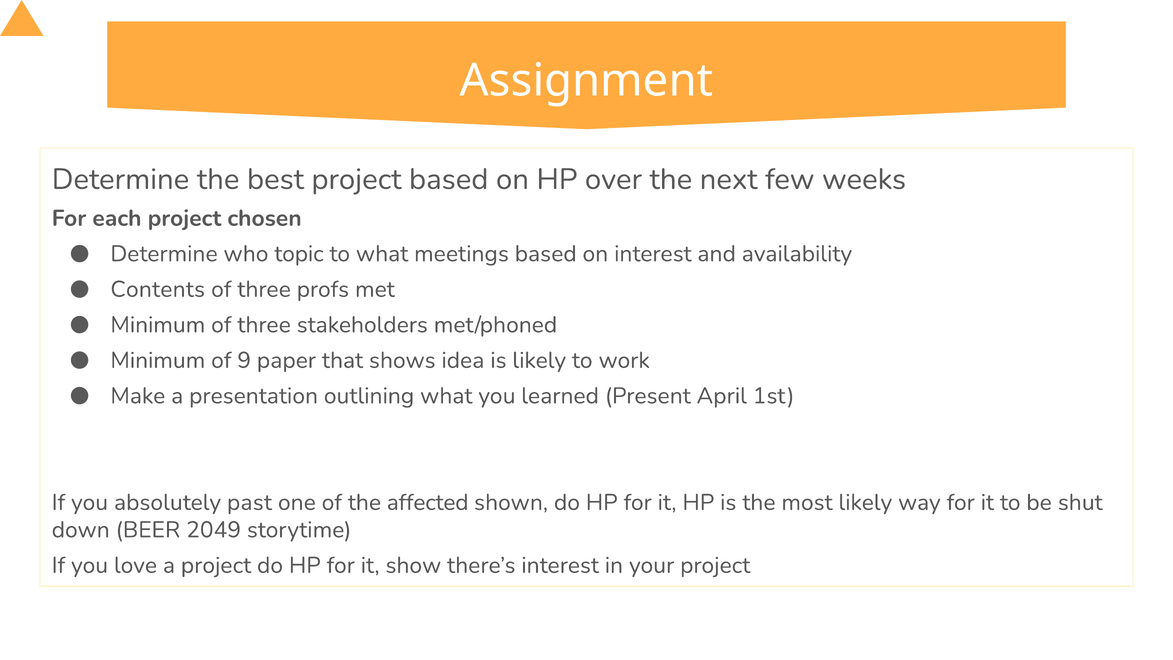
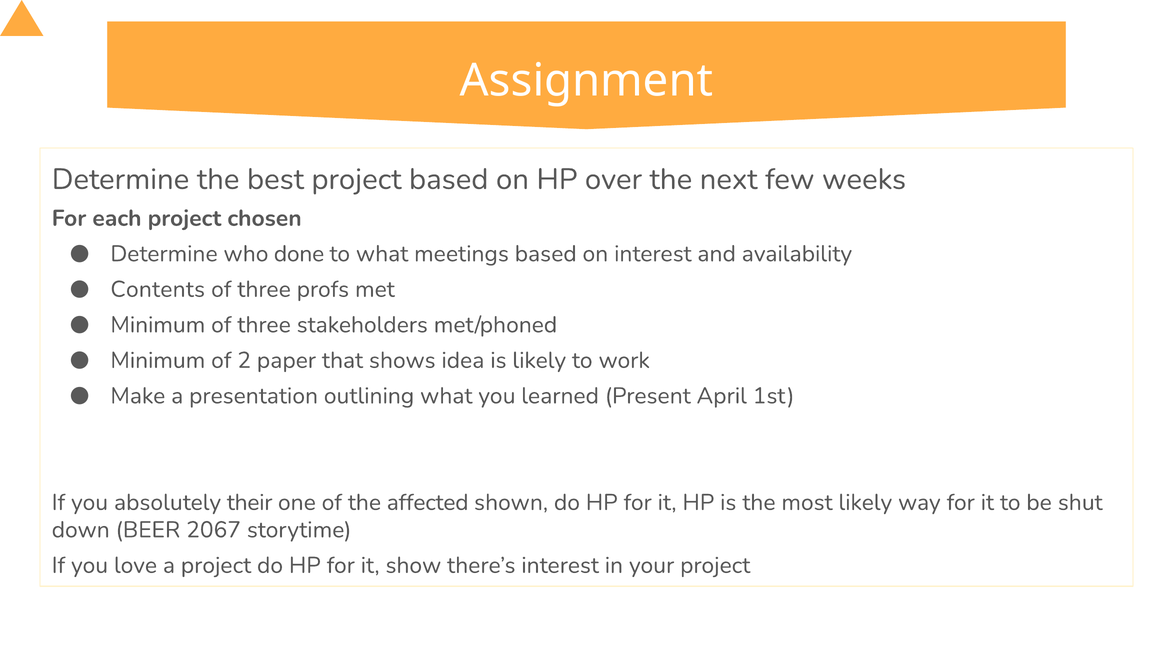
topic: topic -> done
9: 9 -> 2
past: past -> their
2049: 2049 -> 2067
